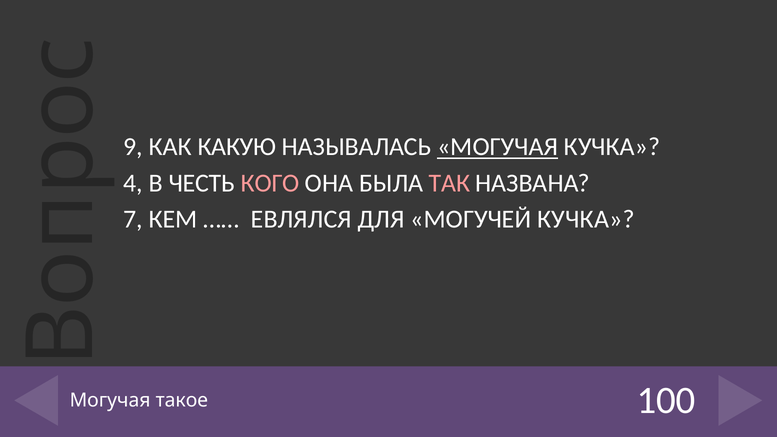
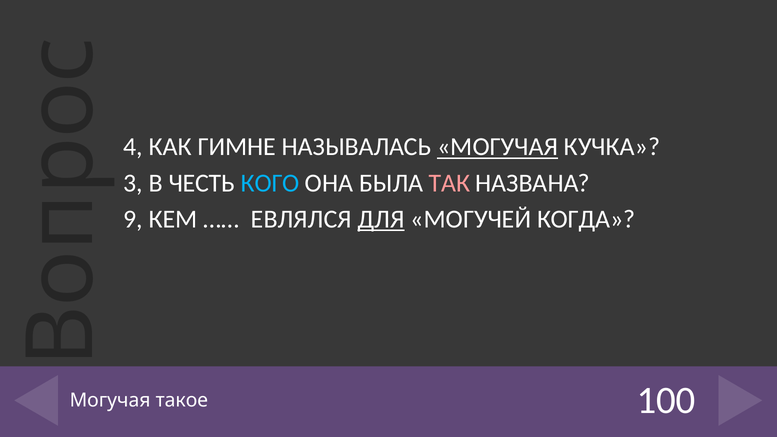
9: 9 -> 4
КАКУЮ: КАКУЮ -> ГИМНЕ
4: 4 -> 3
КОГО colour: pink -> light blue
7: 7 -> 9
ДЛЯ underline: none -> present
МОГУЧЕЙ КУЧКА: КУЧКА -> КОГДА
